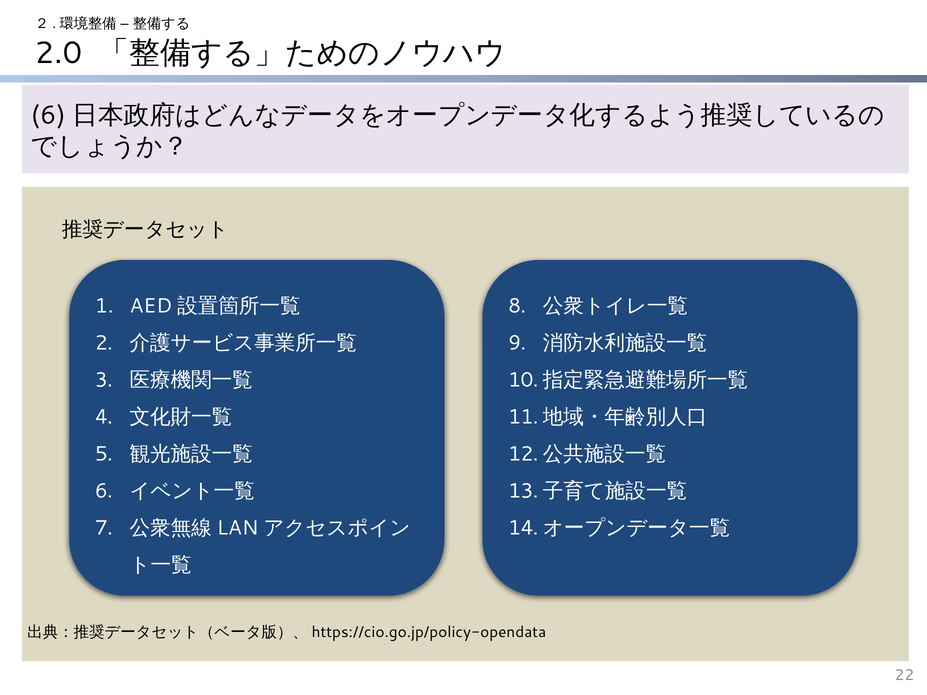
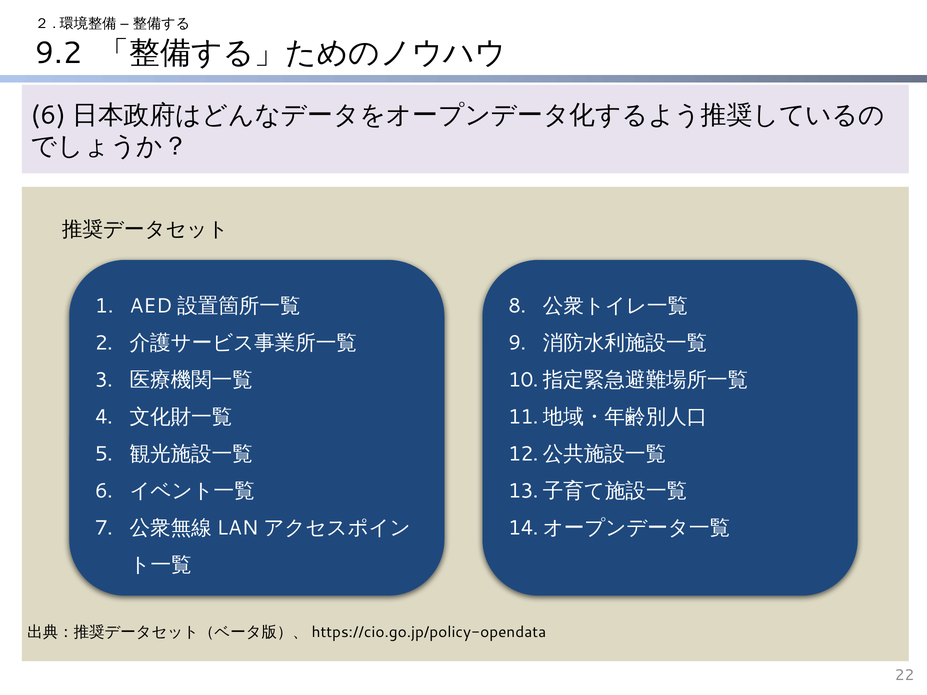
2.0: 2.0 -> 9.2
